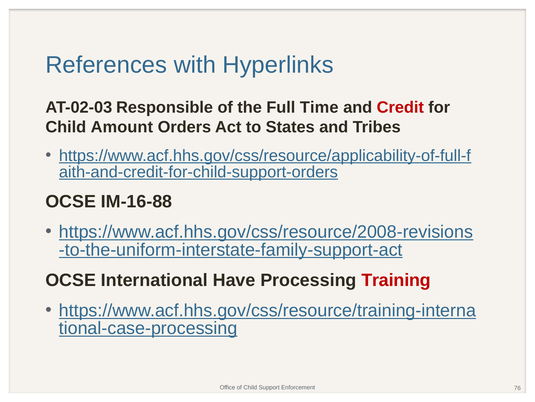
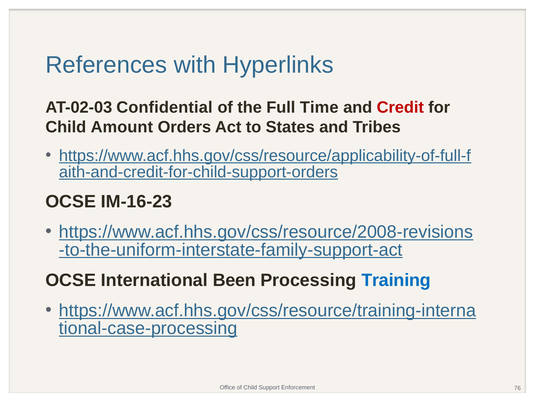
Responsible: Responsible -> Confidential
IM-16-88: IM-16-88 -> IM-16-23
Have: Have -> Been
Training colour: red -> blue
